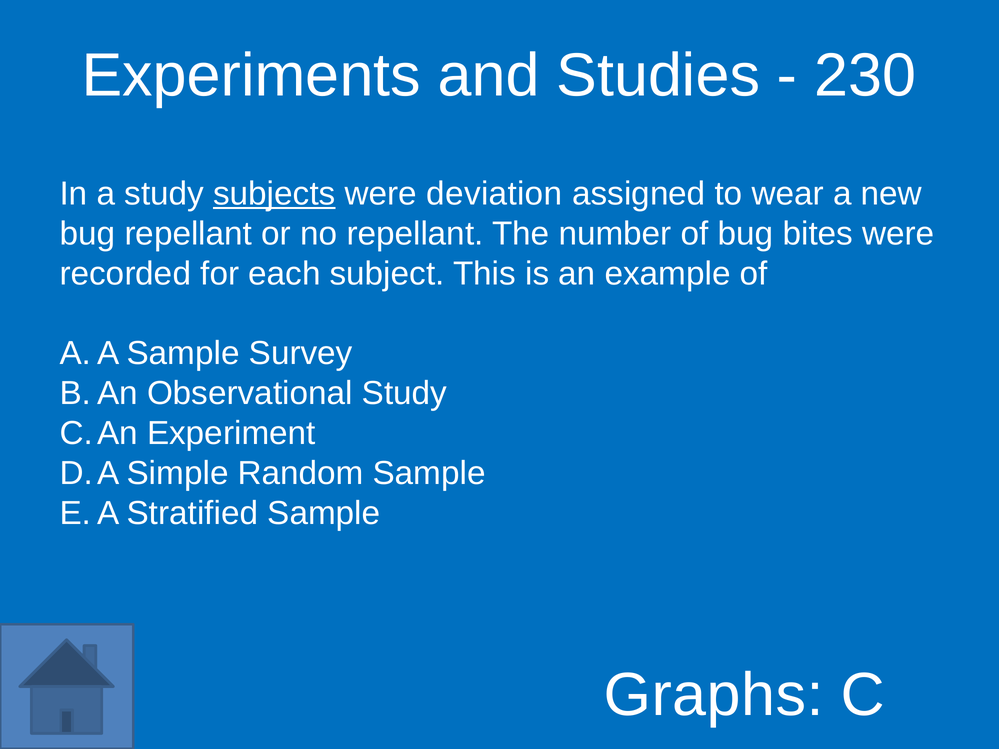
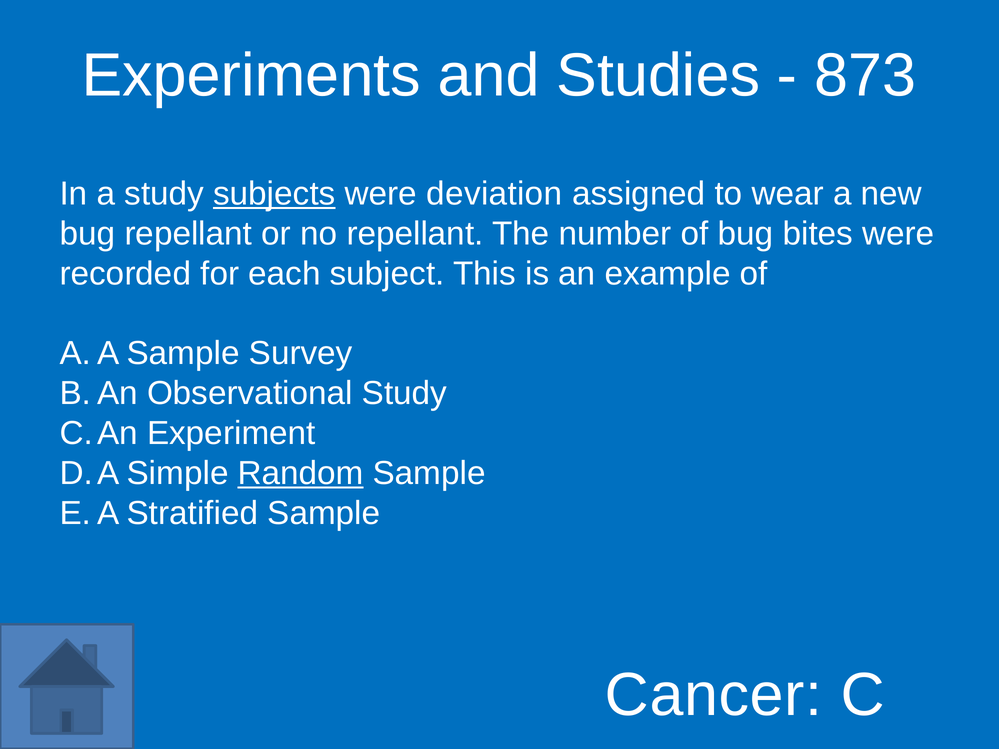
230: 230 -> 873
Random underline: none -> present
Graphs: Graphs -> Cancer
